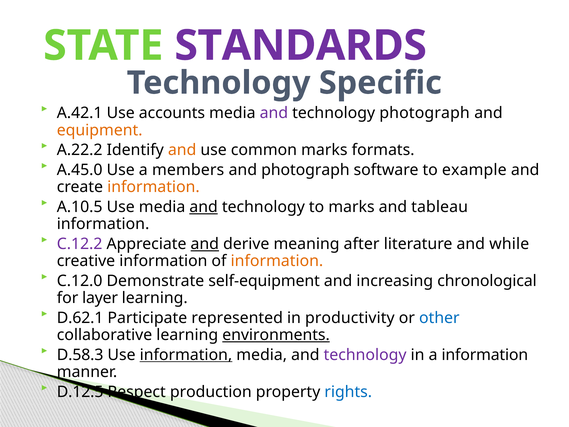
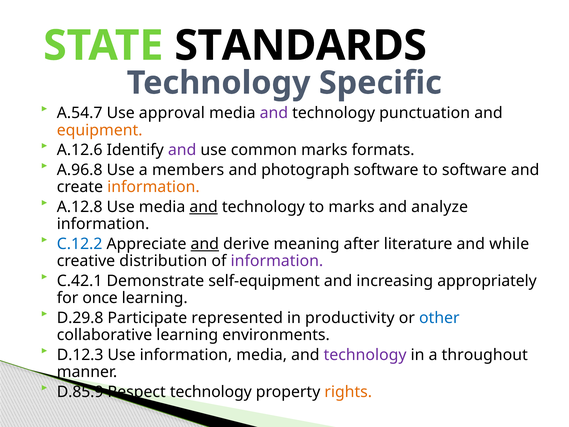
STANDARDS colour: purple -> black
A.42.1: A.42.1 -> A.54.7
accounts: accounts -> approval
technology photograph: photograph -> punctuation
A.22.2: A.22.2 -> A.12.6
and at (182, 150) colour: orange -> purple
A.45.0: A.45.0 -> A.96.8
to example: example -> software
A.10.5: A.10.5 -> A.12.8
tableau: tableau -> analyze
C.12.2 colour: purple -> blue
creative information: information -> distribution
information at (277, 261) colour: orange -> purple
C.12.0: C.12.0 -> C.42.1
chronological: chronological -> appropriately
layer: layer -> once
D.62.1: D.62.1 -> D.29.8
environments underline: present -> none
D.58.3: D.58.3 -> D.12.3
information at (186, 355) underline: present -> none
a information: information -> throughout
D.12.5: D.12.5 -> D.85.9
Respect production: production -> technology
rights colour: blue -> orange
